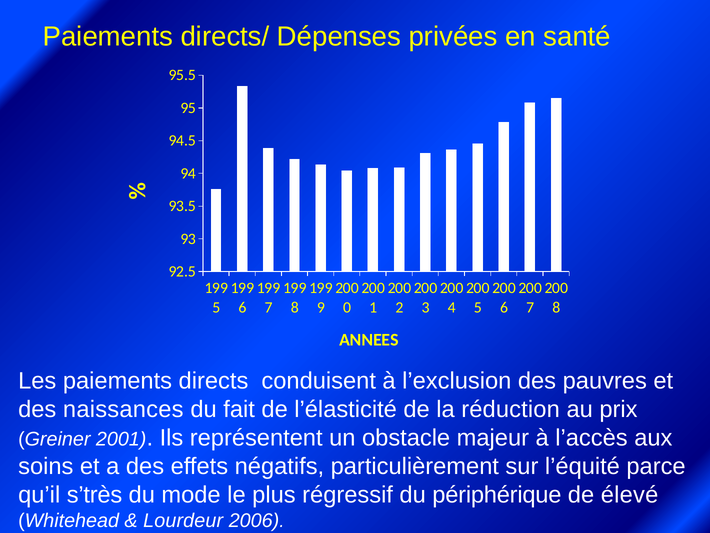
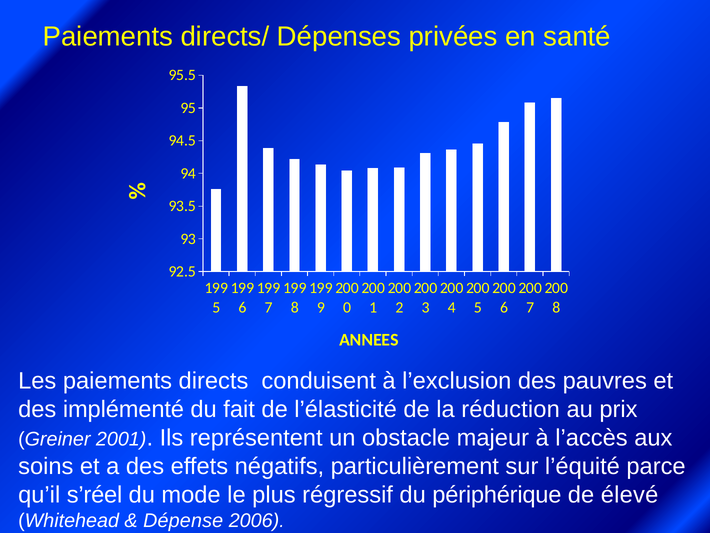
naissances: naissances -> implémenté
s’très: s’très -> s’réel
Lourdeur: Lourdeur -> Dépense
